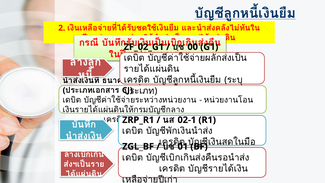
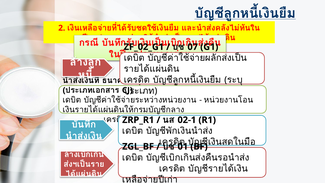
00: 00 -> 07
